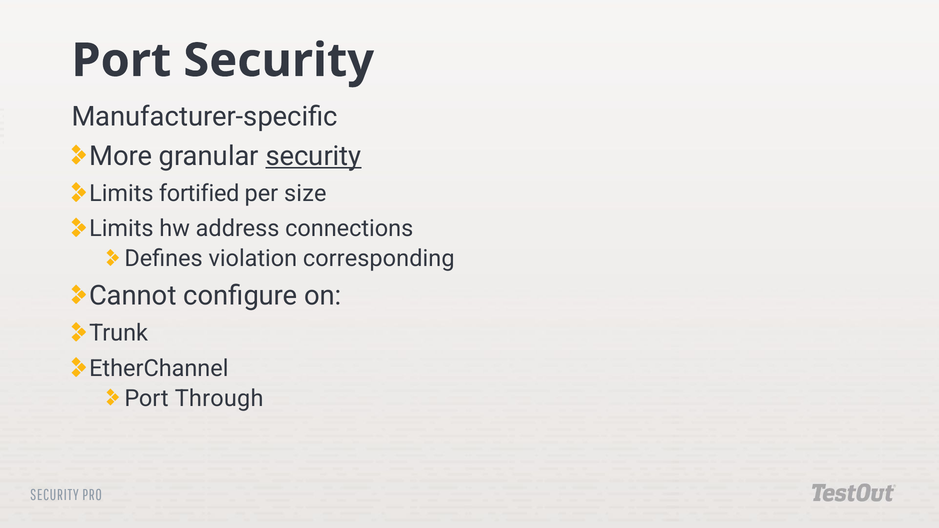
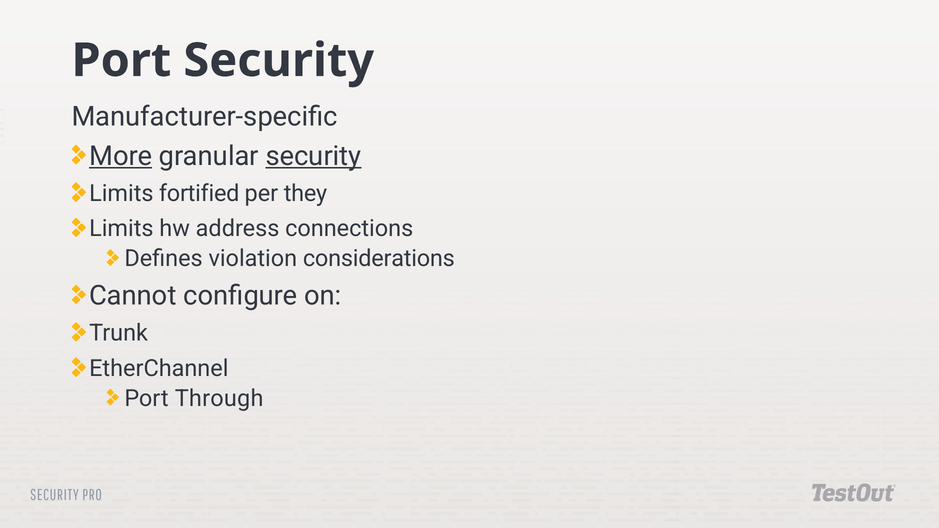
More underline: none -> present
size: size -> they
corresponding: corresponding -> considerations
